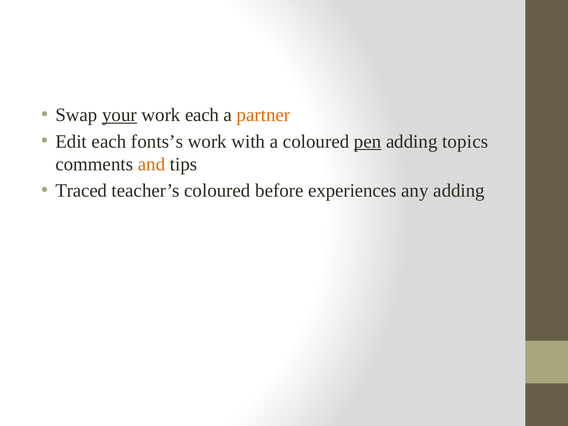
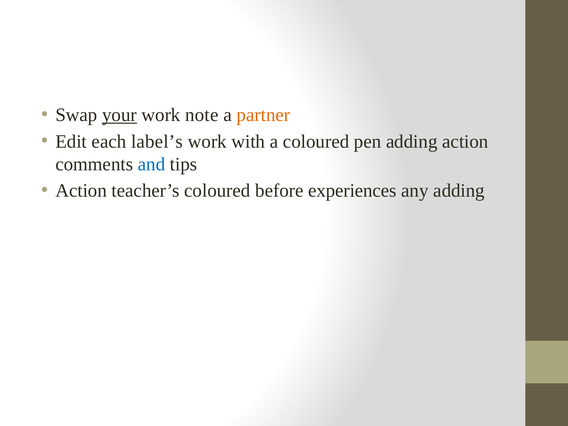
work each: each -> note
fonts’s: fonts’s -> label’s
pen underline: present -> none
adding topics: topics -> action
and colour: orange -> blue
Traced at (81, 191): Traced -> Action
